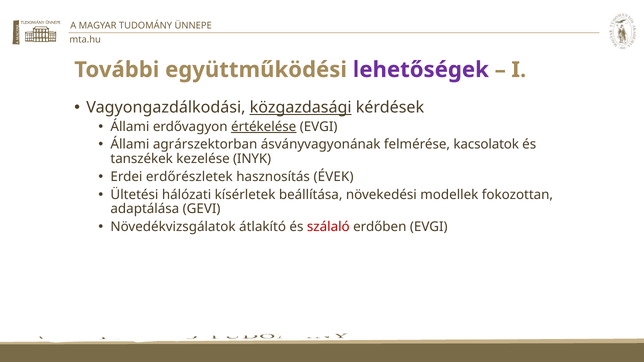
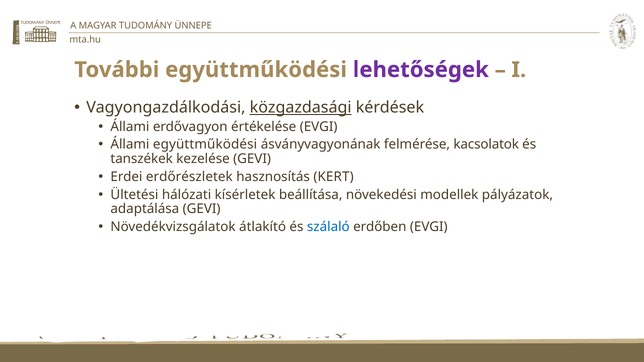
értékelése underline: present -> none
Állami agrárszektorban: agrárszektorban -> együttműködési
kezelése INYK: INYK -> GEVI
ÉVEK: ÉVEK -> KERT
fokozottan: fokozottan -> pályázatok
szálaló colour: red -> blue
